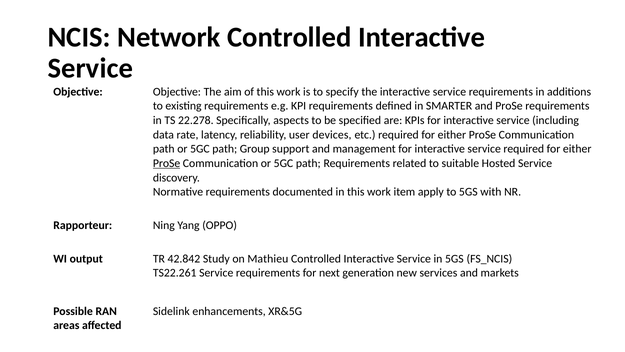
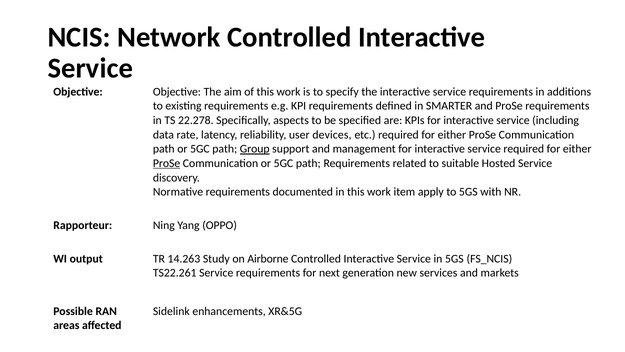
Group underline: none -> present
42.842: 42.842 -> 14.263
Mathieu: Mathieu -> Airborne
